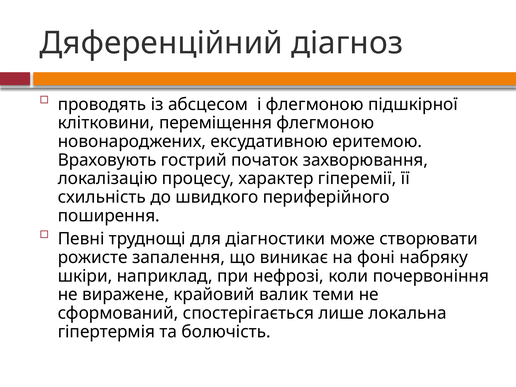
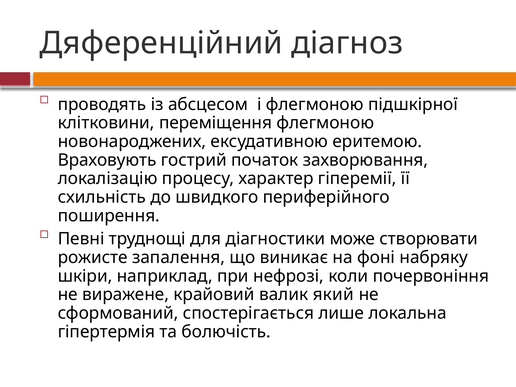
теми: теми -> який
